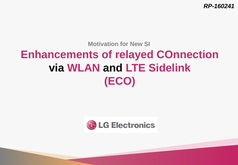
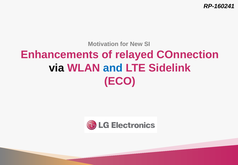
and colour: black -> blue
